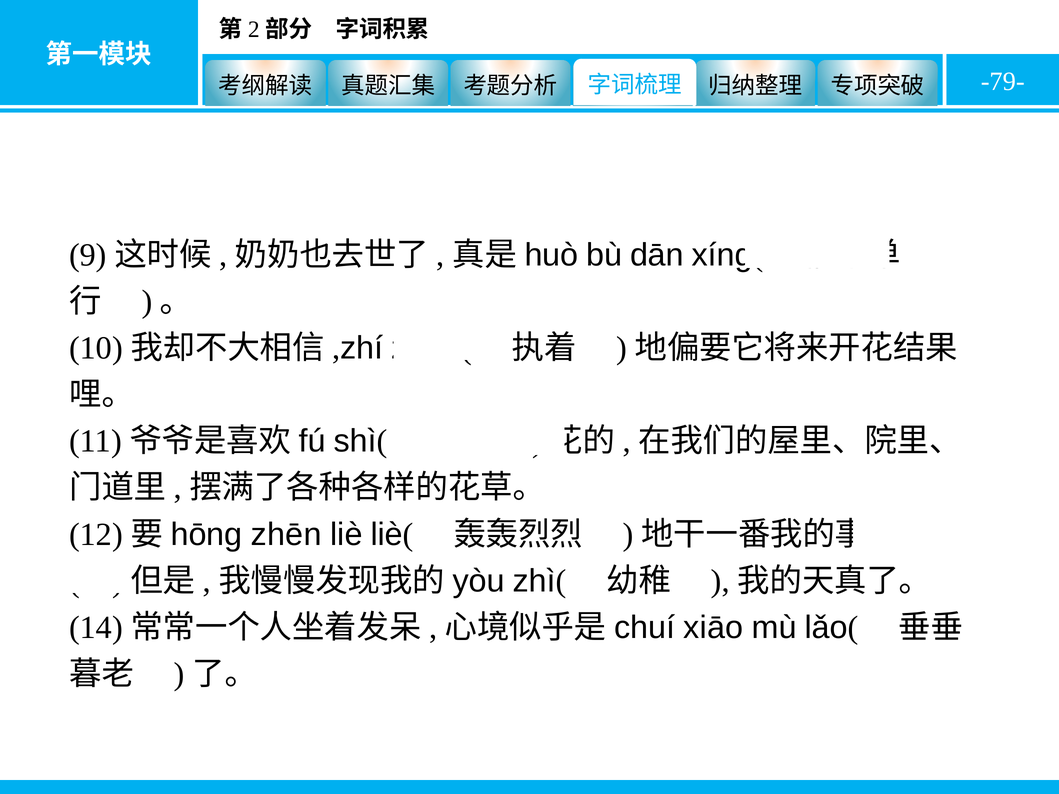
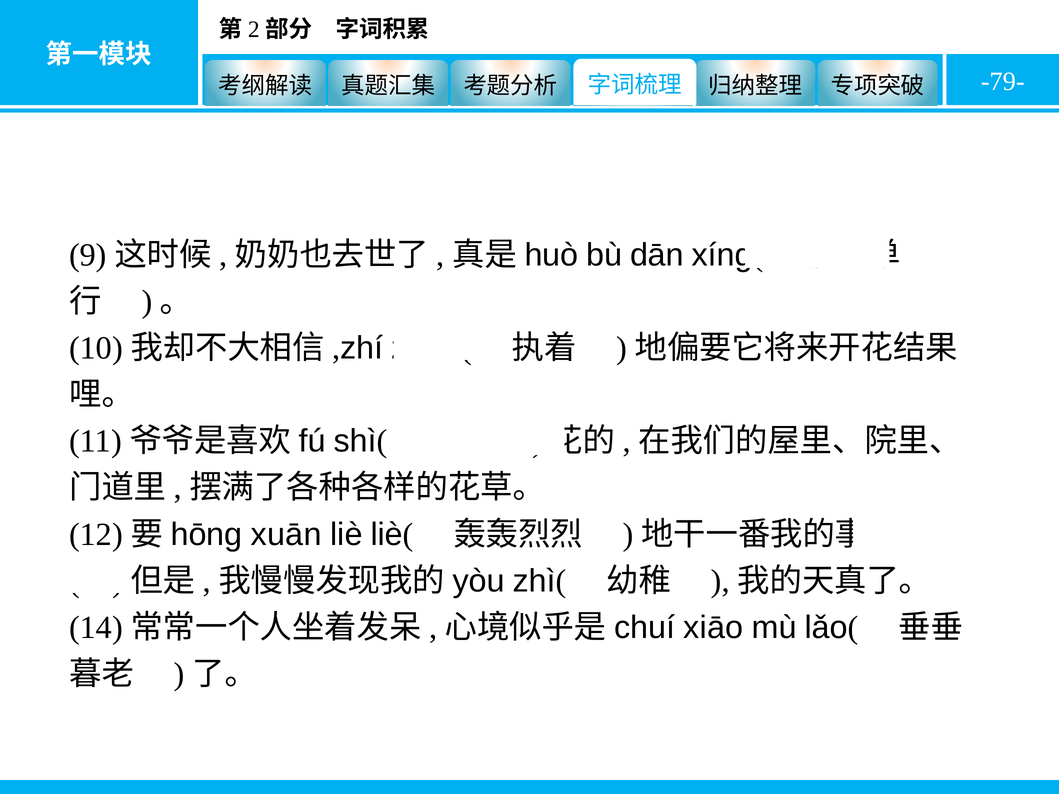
zhēn: zhēn -> xuān
